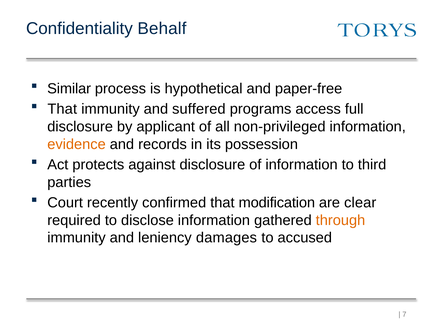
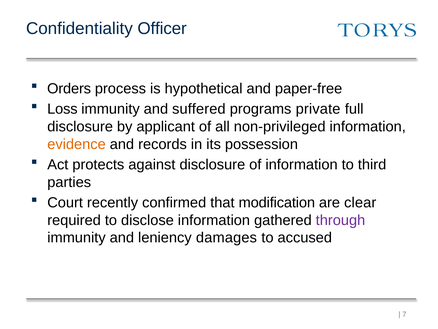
Behalf: Behalf -> Officer
Similar: Similar -> Orders
That at (62, 109): That -> Loss
access: access -> private
through colour: orange -> purple
